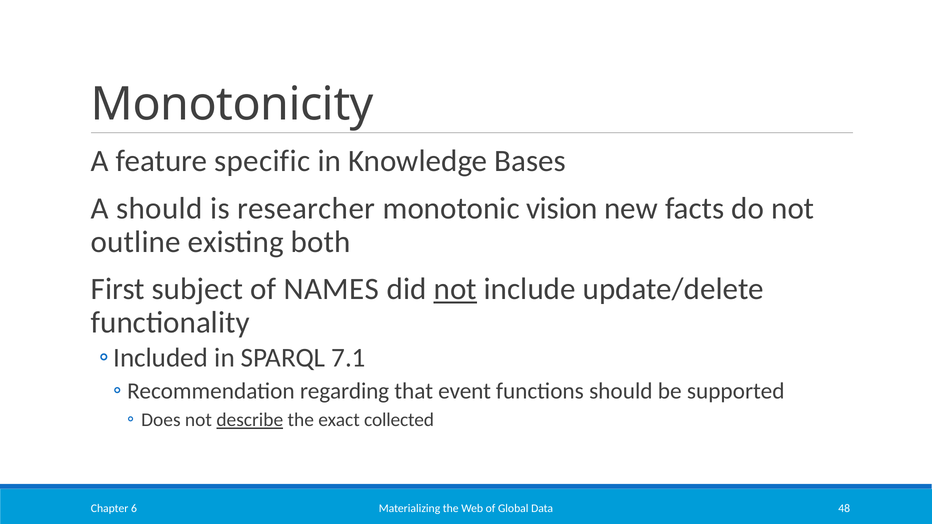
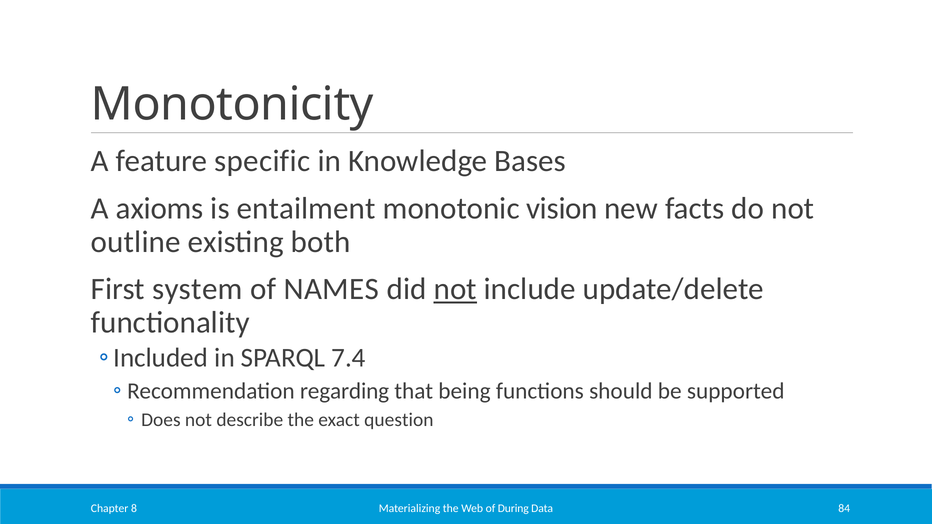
A should: should -> axioms
researcher: researcher -> entailment
subject: subject -> system
7.1: 7.1 -> 7.4
event: event -> being
describe underline: present -> none
collected: collected -> question
Global: Global -> During
48: 48 -> 84
6: 6 -> 8
